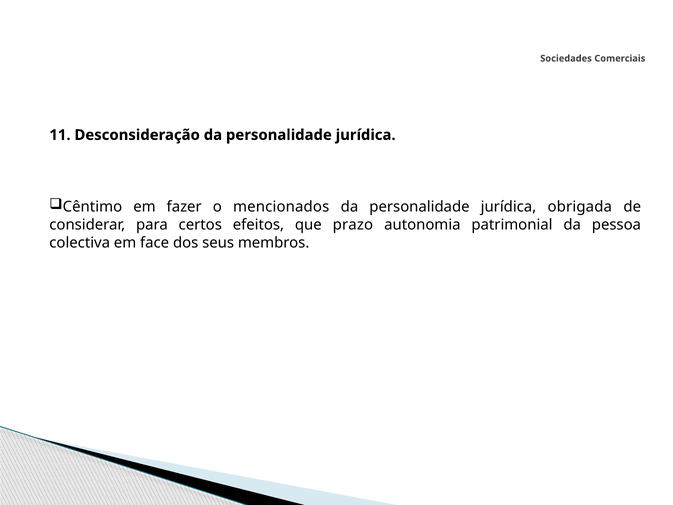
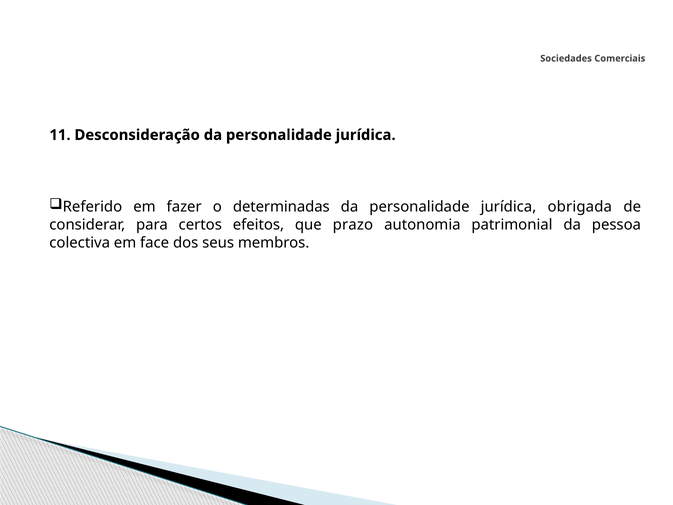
Cêntimo: Cêntimo -> Referido
mencionados: mencionados -> determinadas
